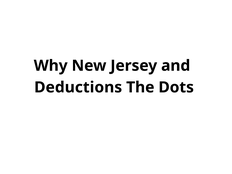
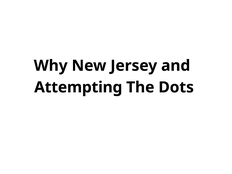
Deductions: Deductions -> Attempting
